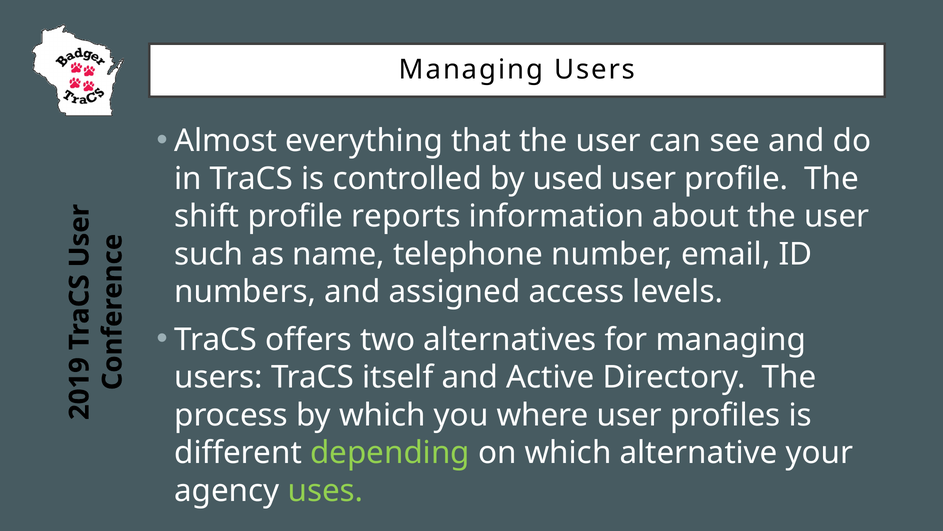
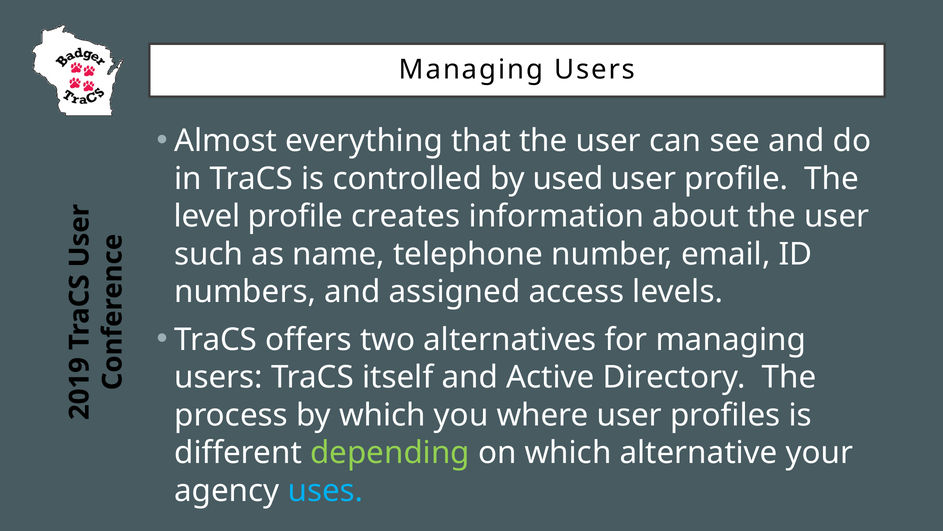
shift: shift -> level
reports: reports -> creates
uses colour: light green -> light blue
